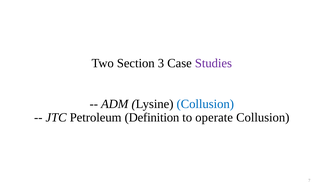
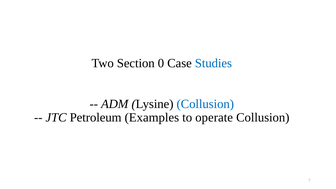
3: 3 -> 0
Studies colour: purple -> blue
Definition: Definition -> Examples
